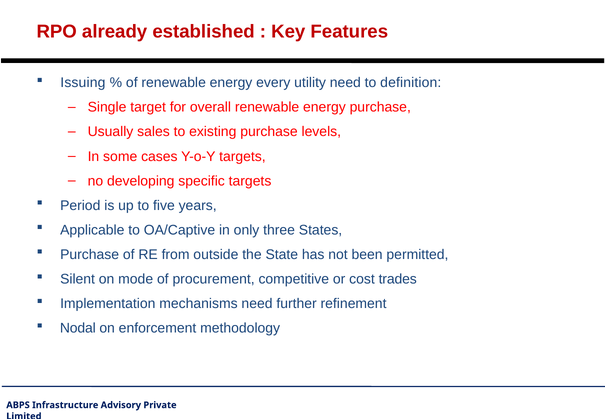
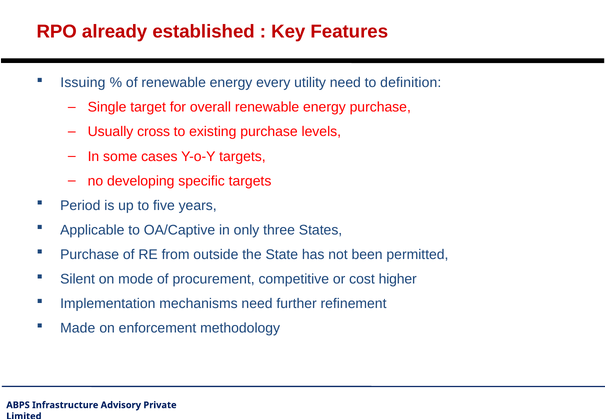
sales: sales -> cross
trades: trades -> higher
Nodal: Nodal -> Made
